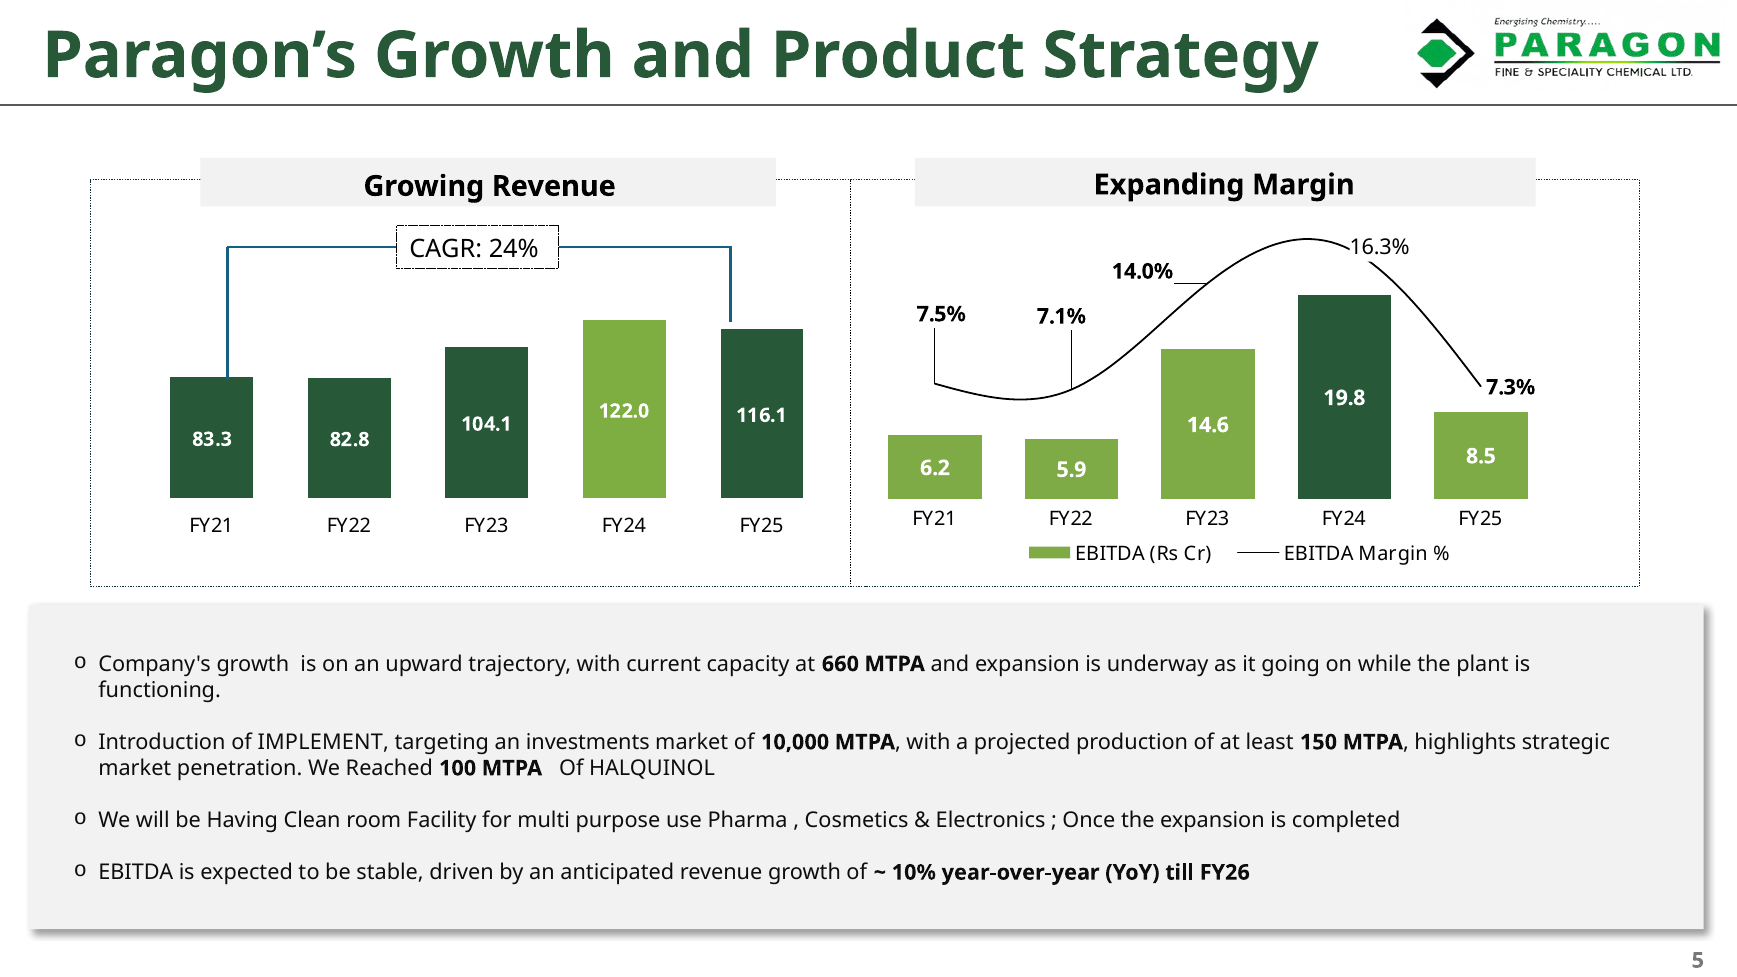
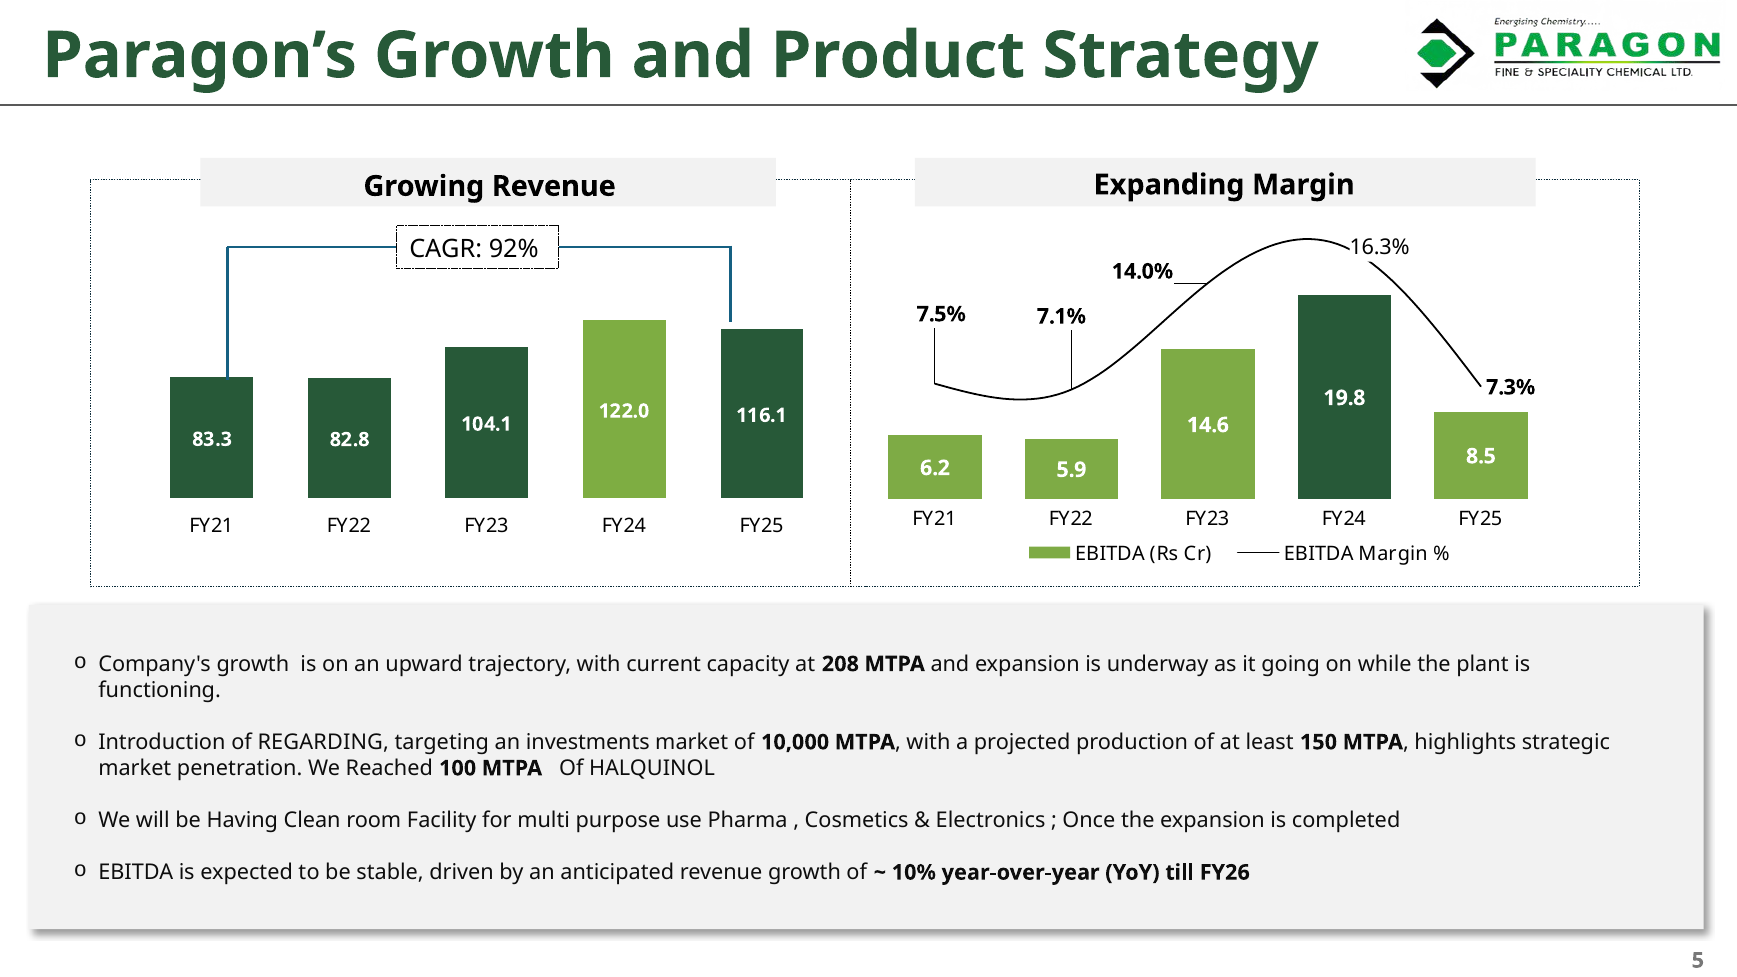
24%: 24% -> 92%
660: 660 -> 208
IMPLEMENT: IMPLEMENT -> REGARDING
